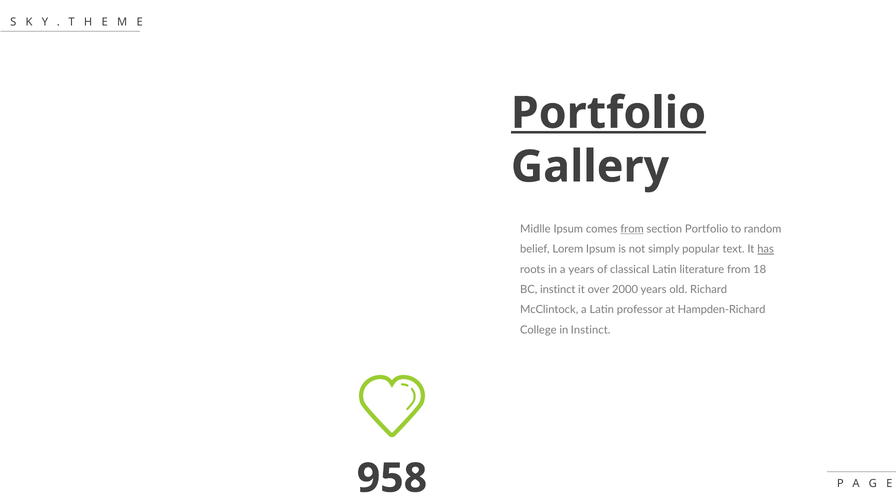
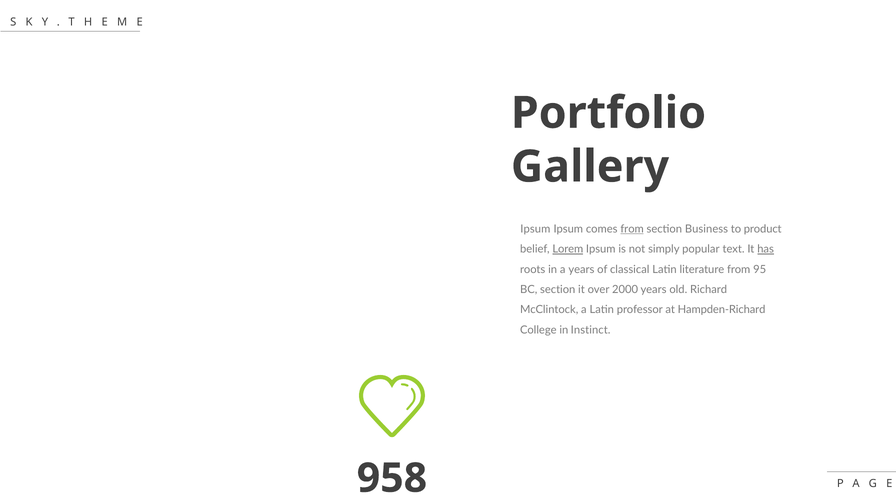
Portfolio at (608, 113) underline: present -> none
Midlle at (535, 229): Midlle -> Ipsum
section Portfolio: Portfolio -> Business
random: random -> product
Lorem underline: none -> present
18: 18 -> 95
BC instinct: instinct -> section
